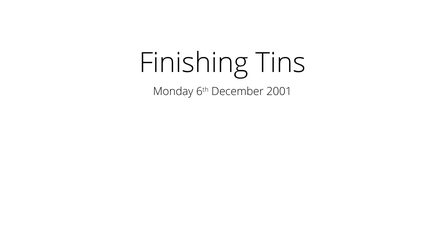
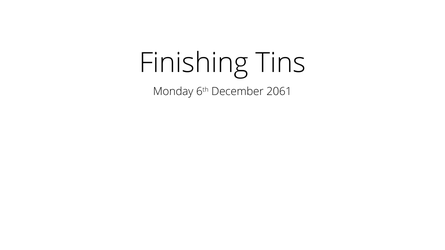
2001: 2001 -> 2061
